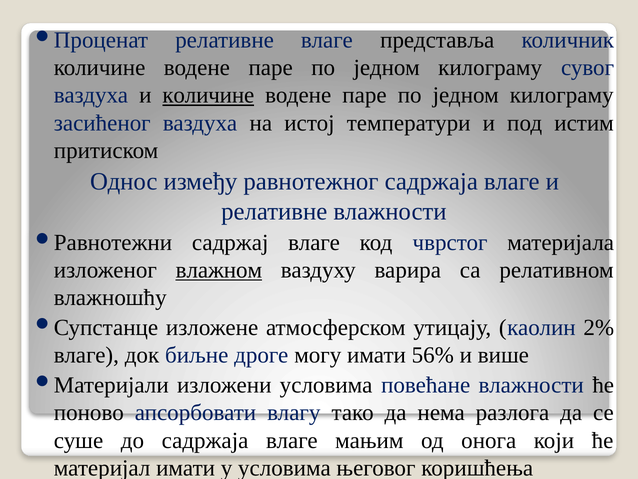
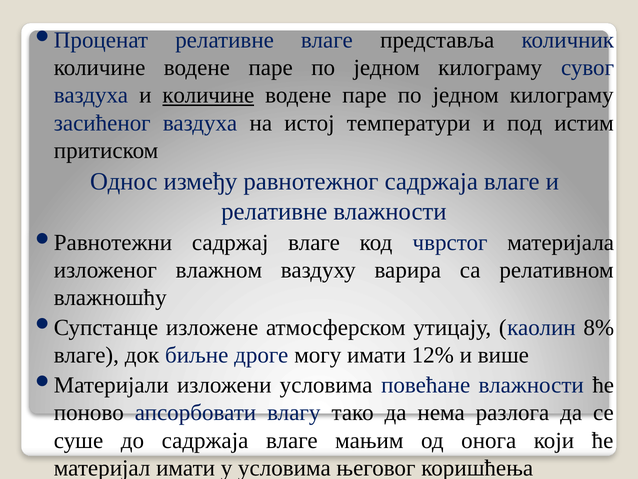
влажном underline: present -> none
2%: 2% -> 8%
56%: 56% -> 12%
